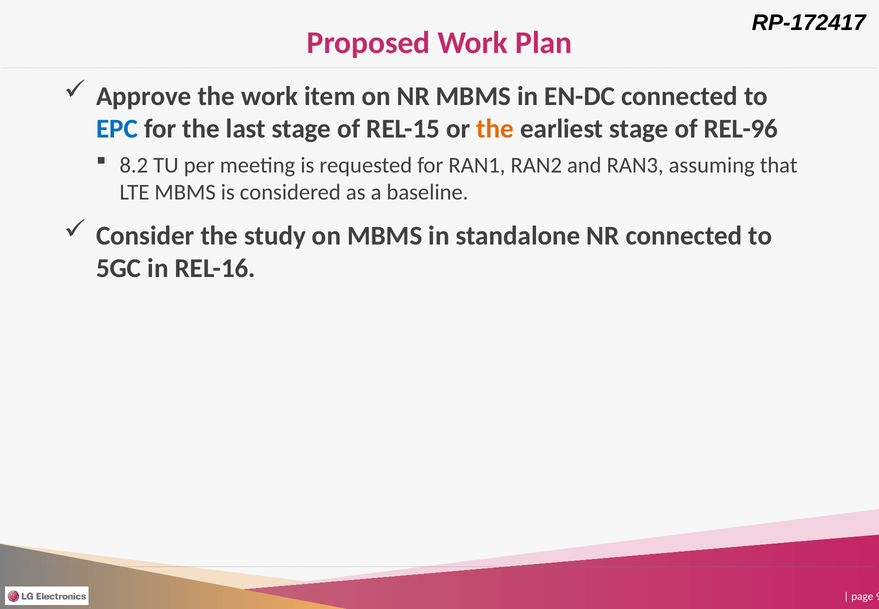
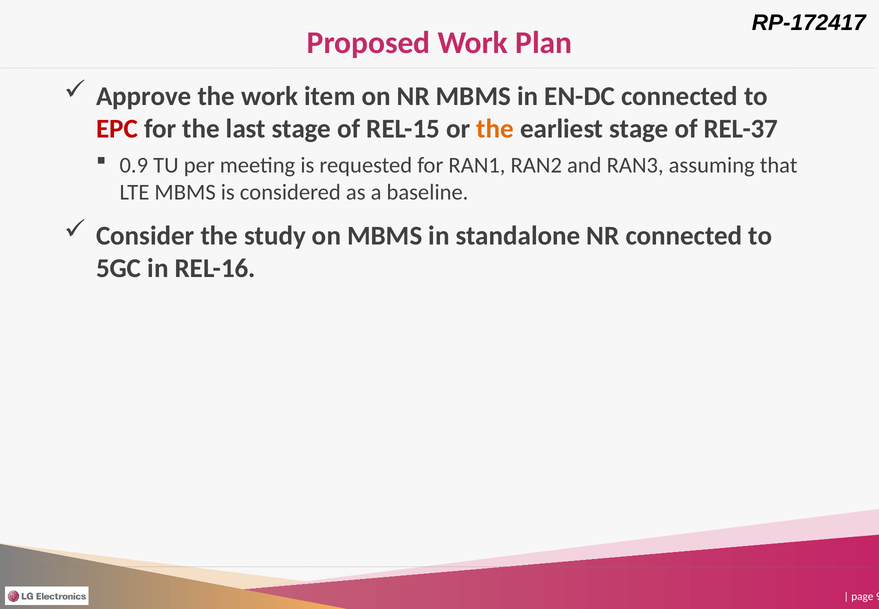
EPC colour: blue -> red
REL-96: REL-96 -> REL-37
8.2: 8.2 -> 0.9
